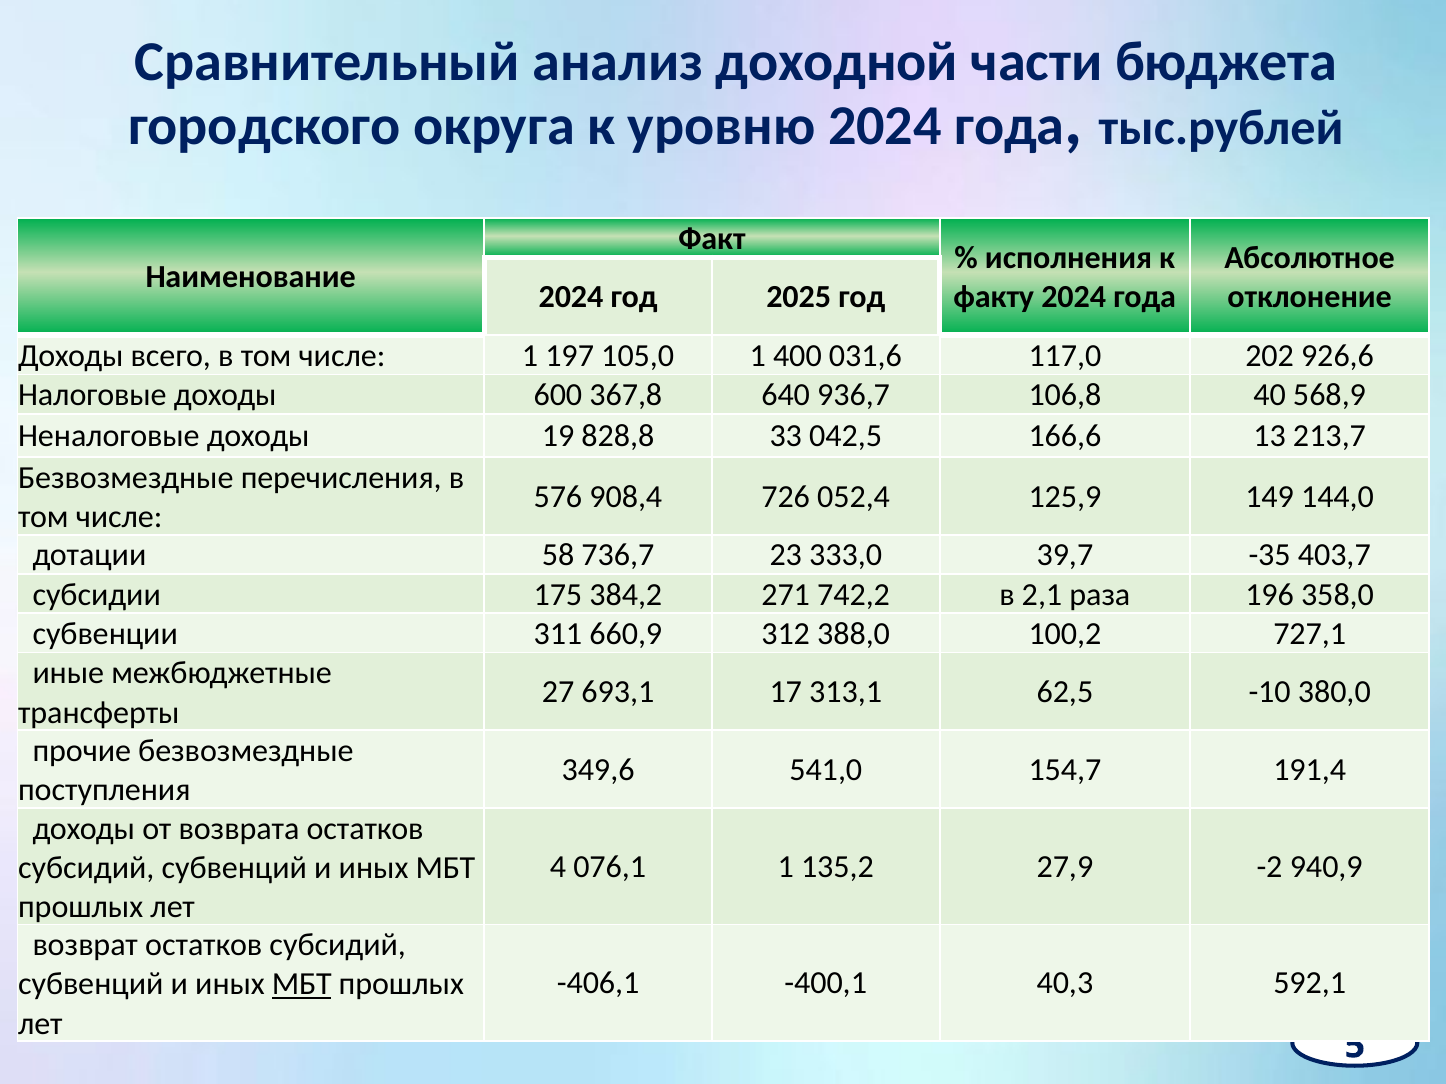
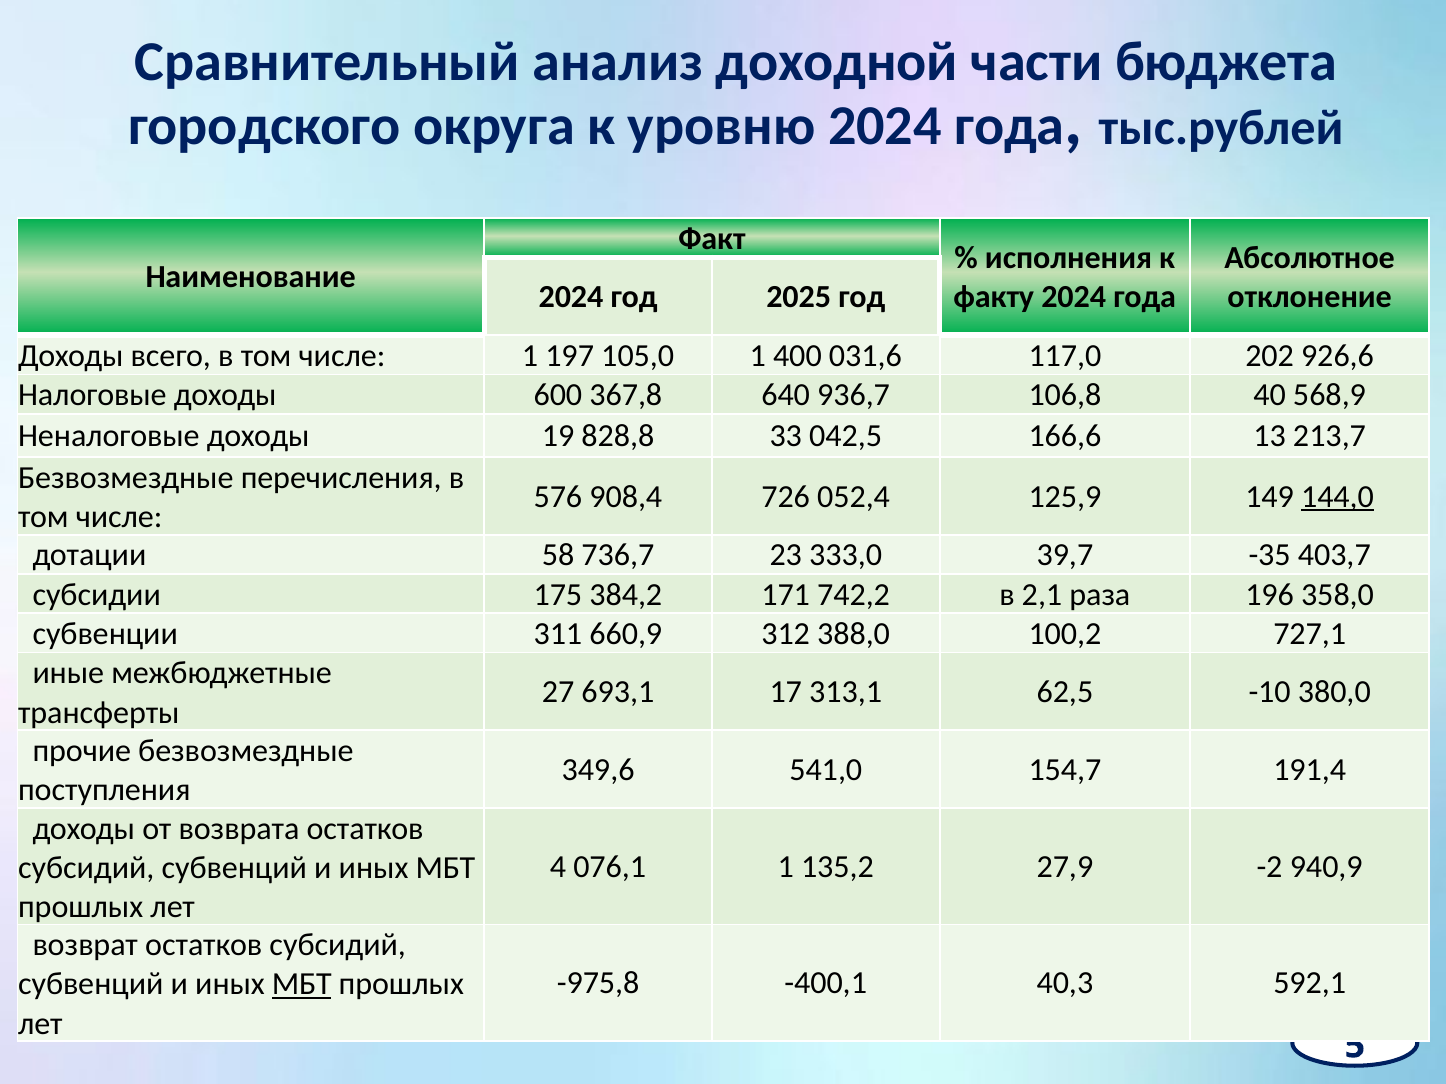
144,0 underline: none -> present
271: 271 -> 171
-406,1: -406,1 -> -975,8
